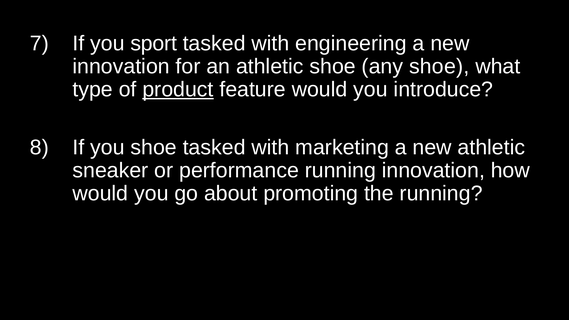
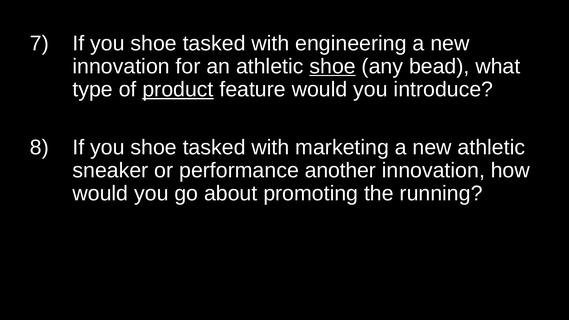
sport at (154, 43): sport -> shoe
shoe at (333, 66) underline: none -> present
any shoe: shoe -> bead
performance running: running -> another
